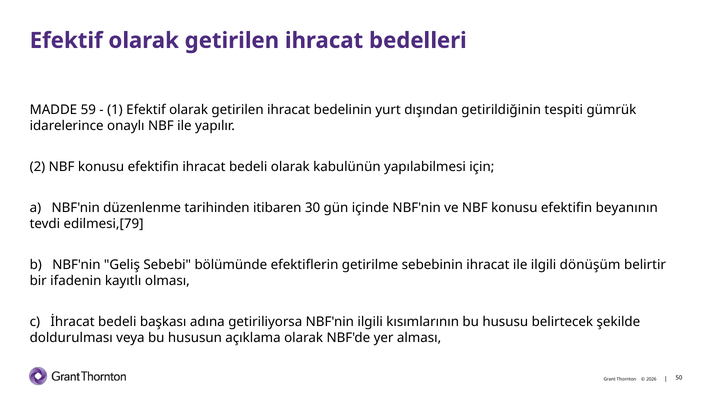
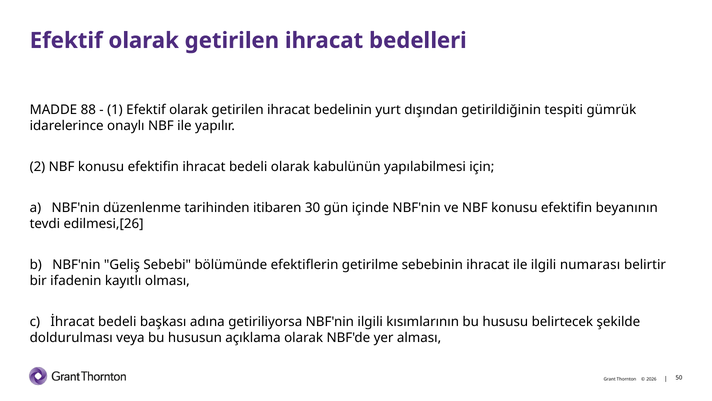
59: 59 -> 88
edilmesi,[79: edilmesi,[79 -> edilmesi,[26
dönüşüm: dönüşüm -> numarası
